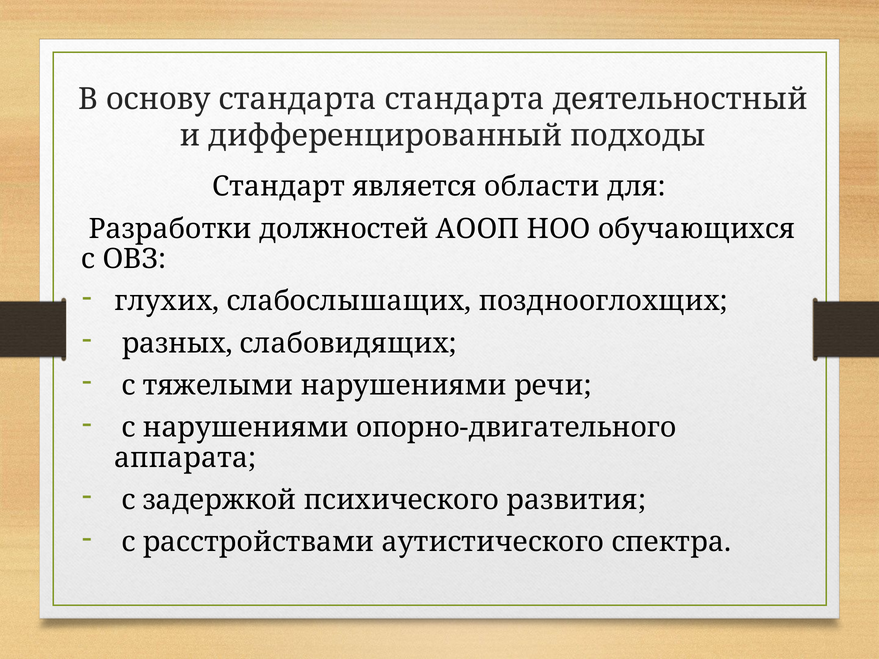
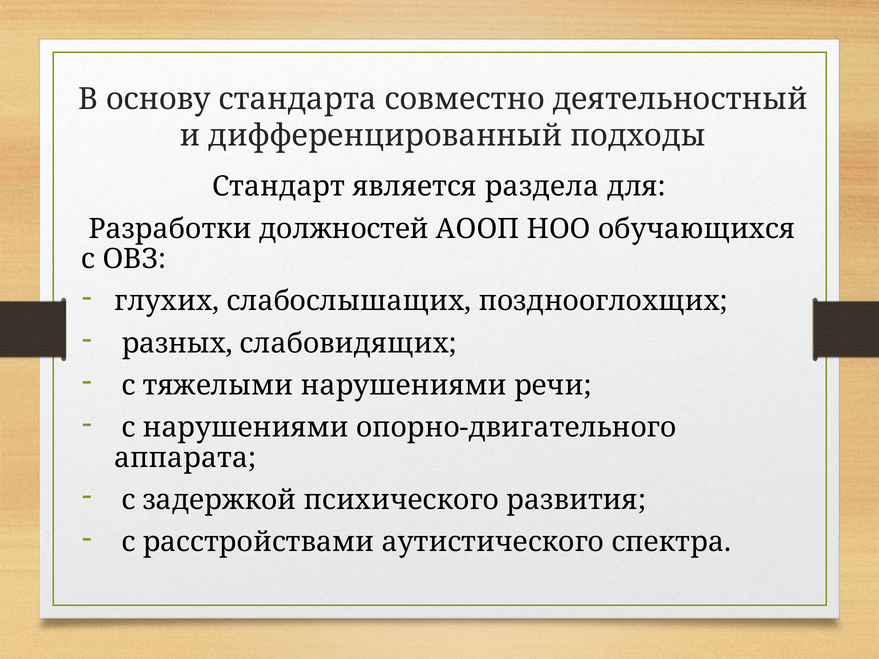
стандарта стандарта: стандарта -> совместно
области: области -> раздела
